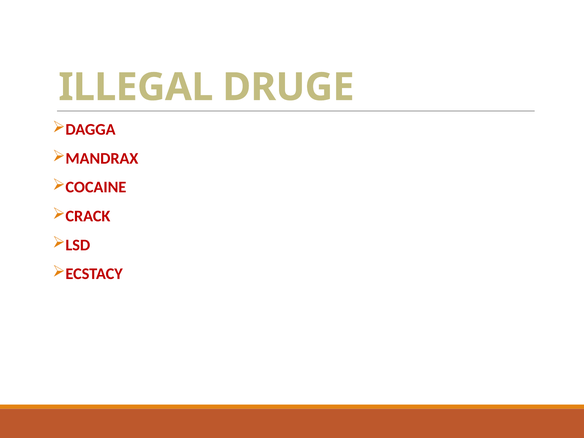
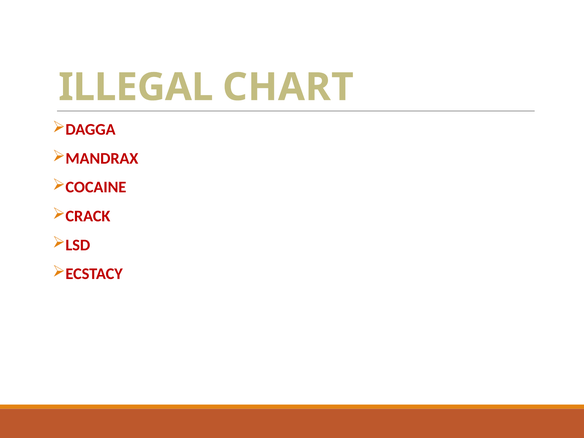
DRUGE: DRUGE -> CHART
